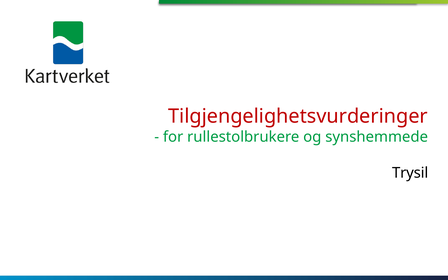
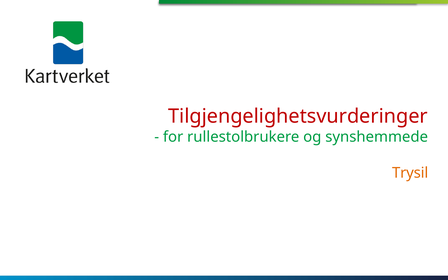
Trysil colour: black -> orange
